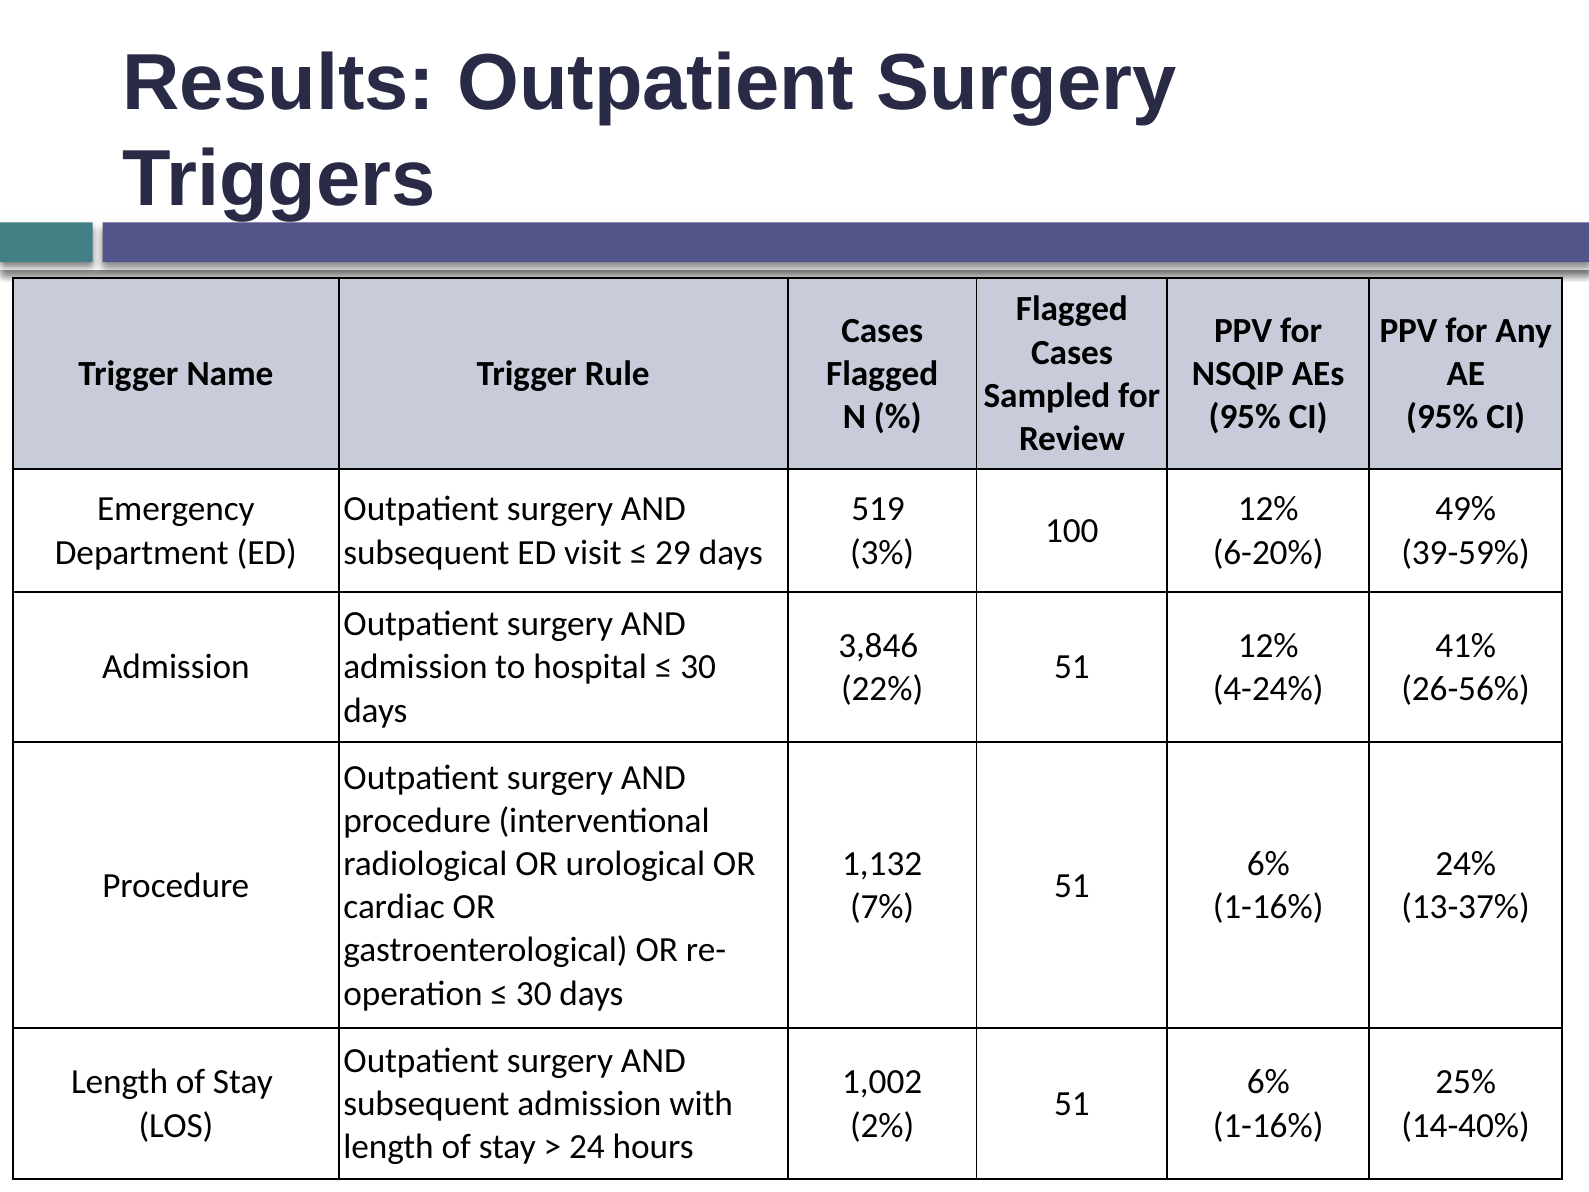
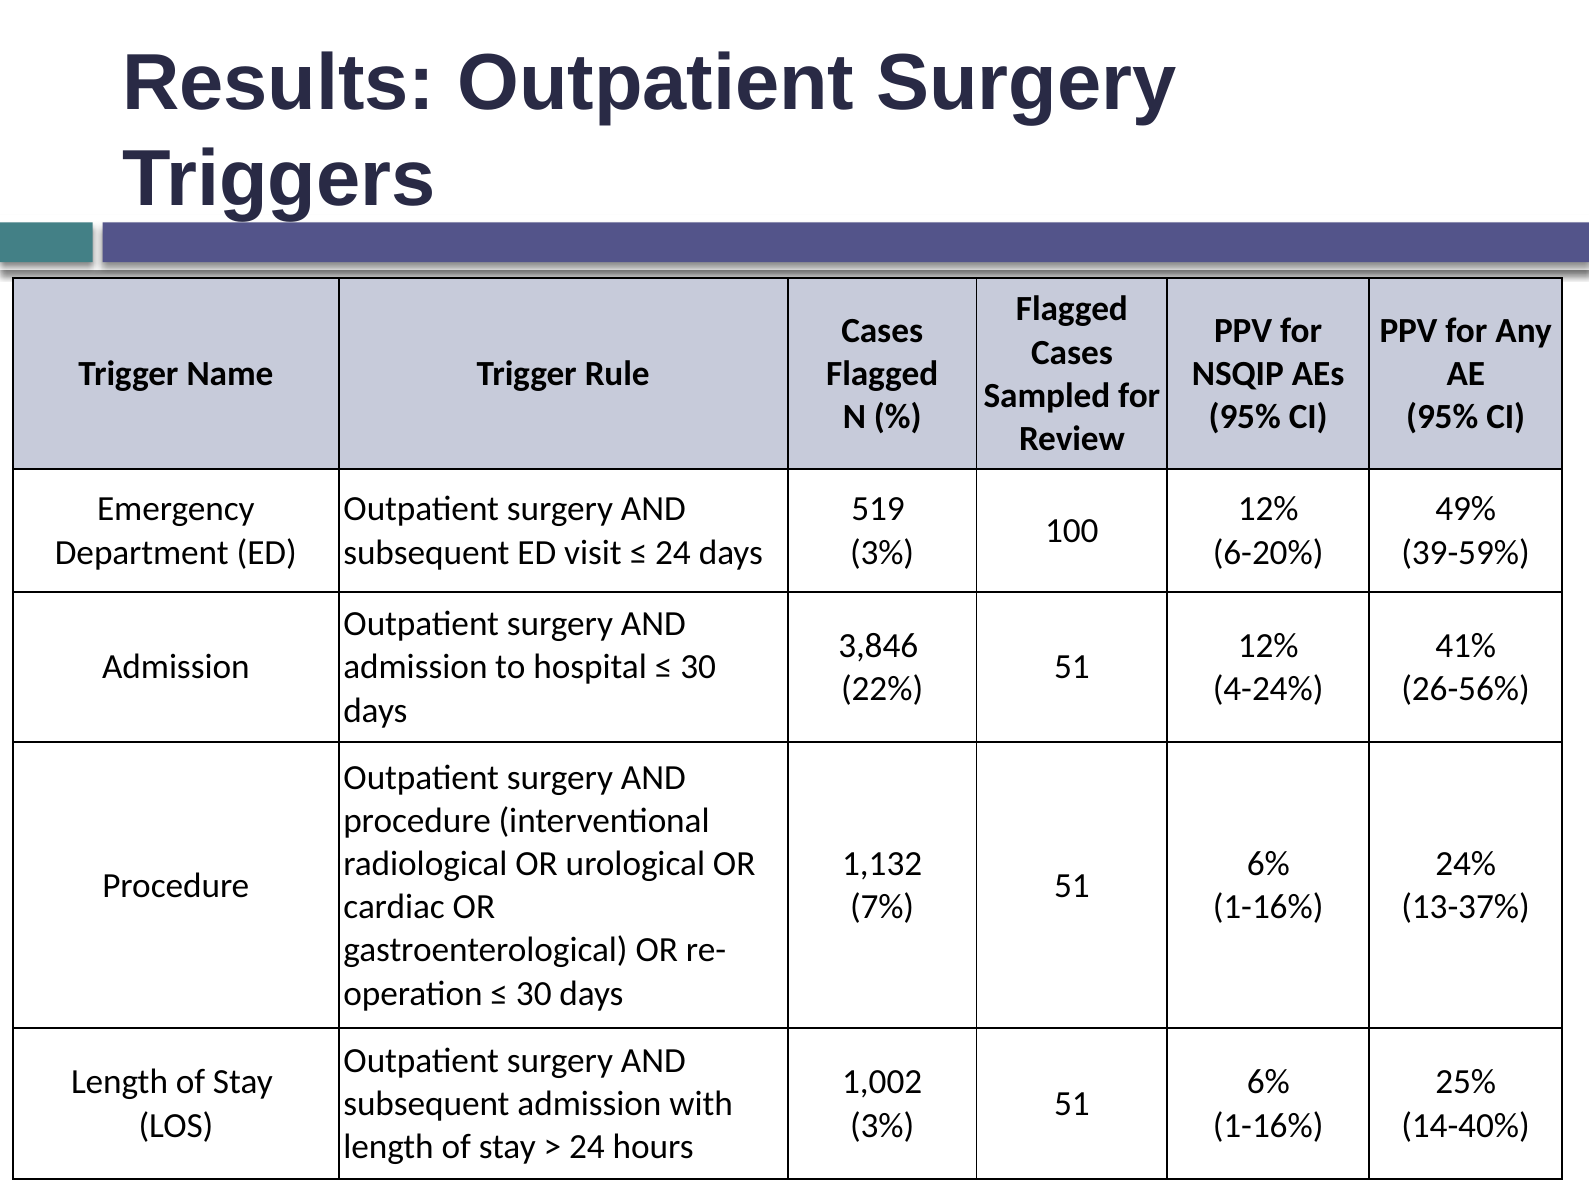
29 at (673, 552): 29 -> 24
2% at (882, 1125): 2% -> 3%
